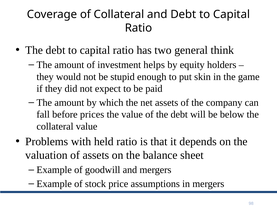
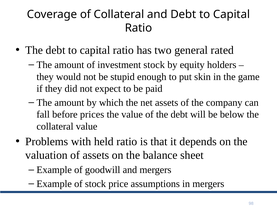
think: think -> rated
investment helps: helps -> stock
